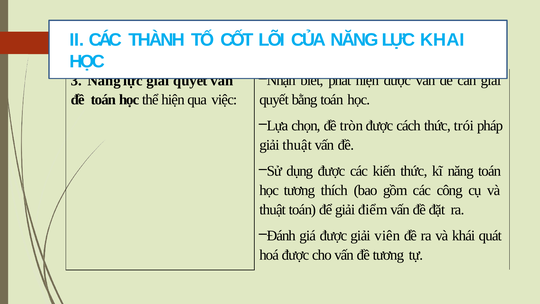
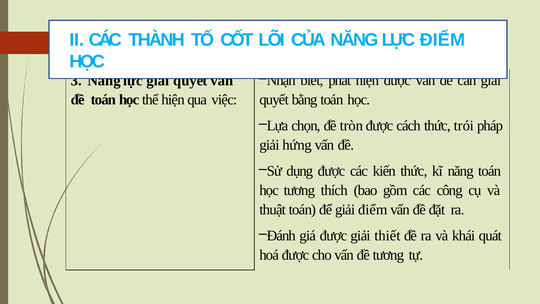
LỰC KHAI: KHAI -> ĐIỂM
giải thuật: thuật -> hứng
viên: viên -> thiết
